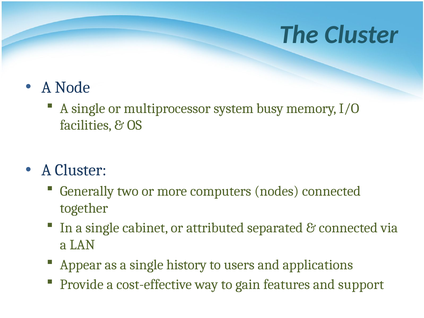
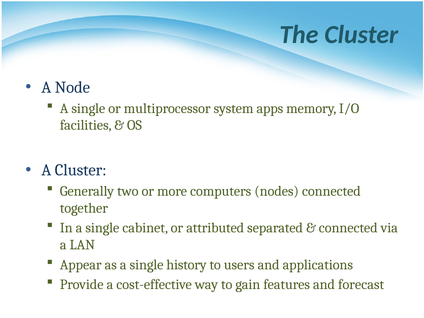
busy: busy -> apps
support: support -> forecast
